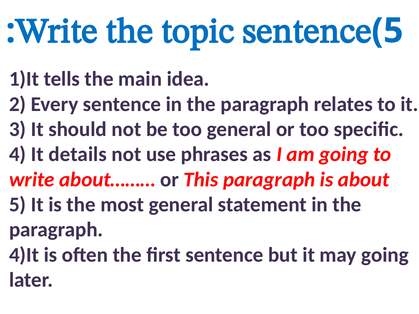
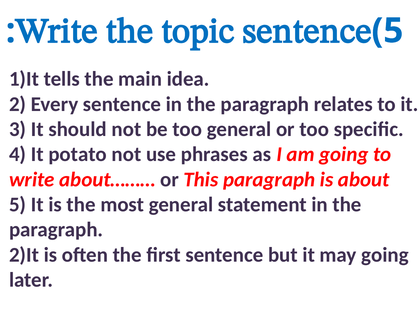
details: details -> potato
4)It: 4)It -> 2)It
